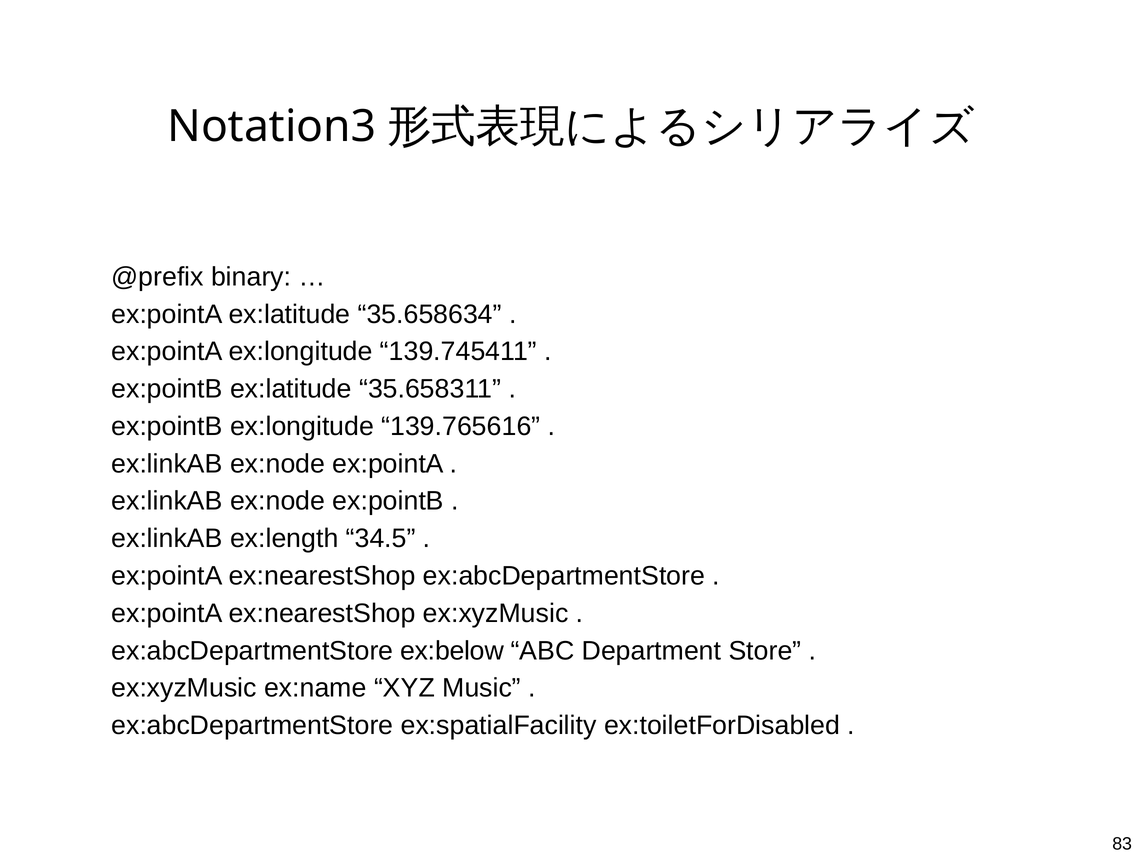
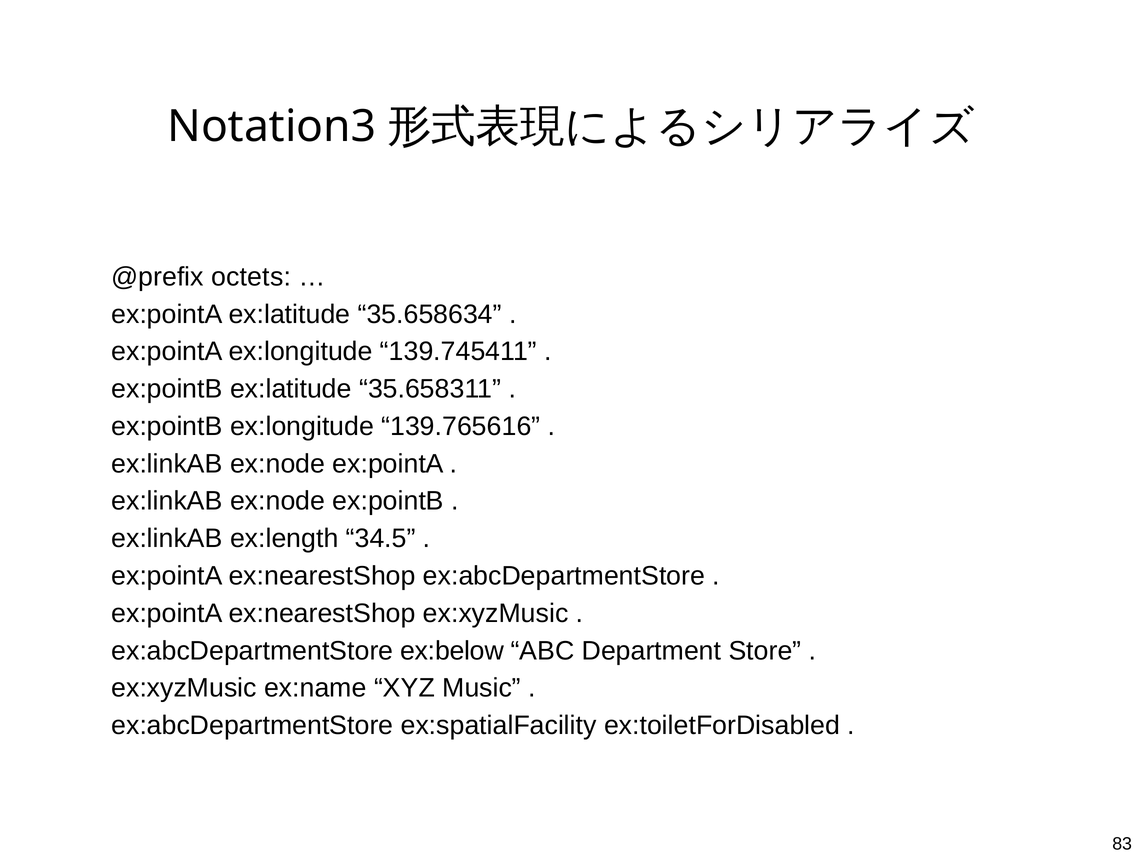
binary: binary -> octets
